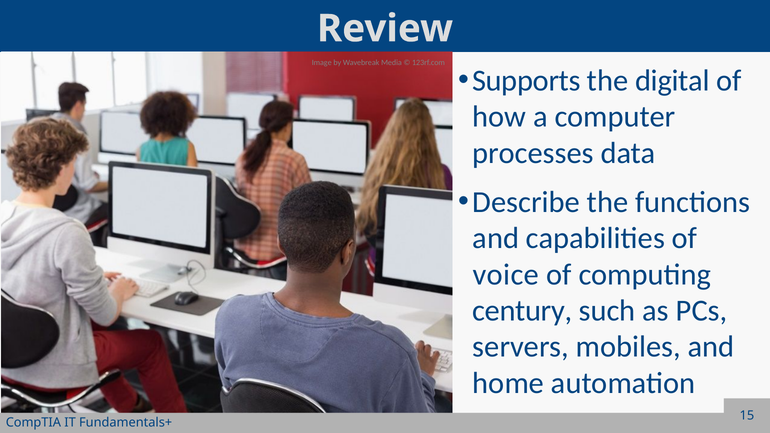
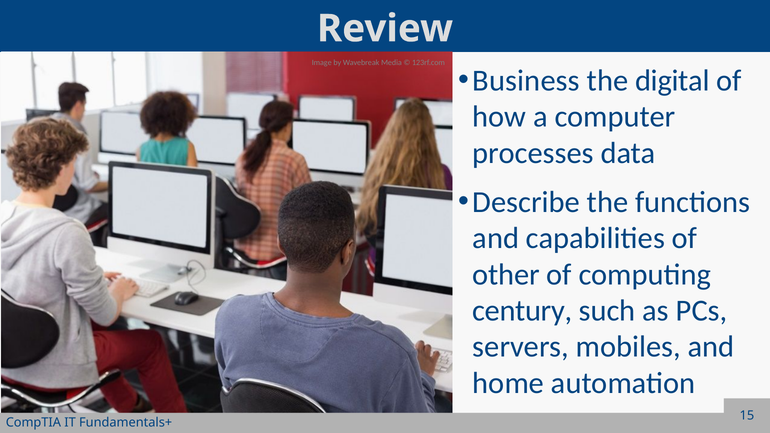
Supports: Supports -> Business
voice: voice -> other
